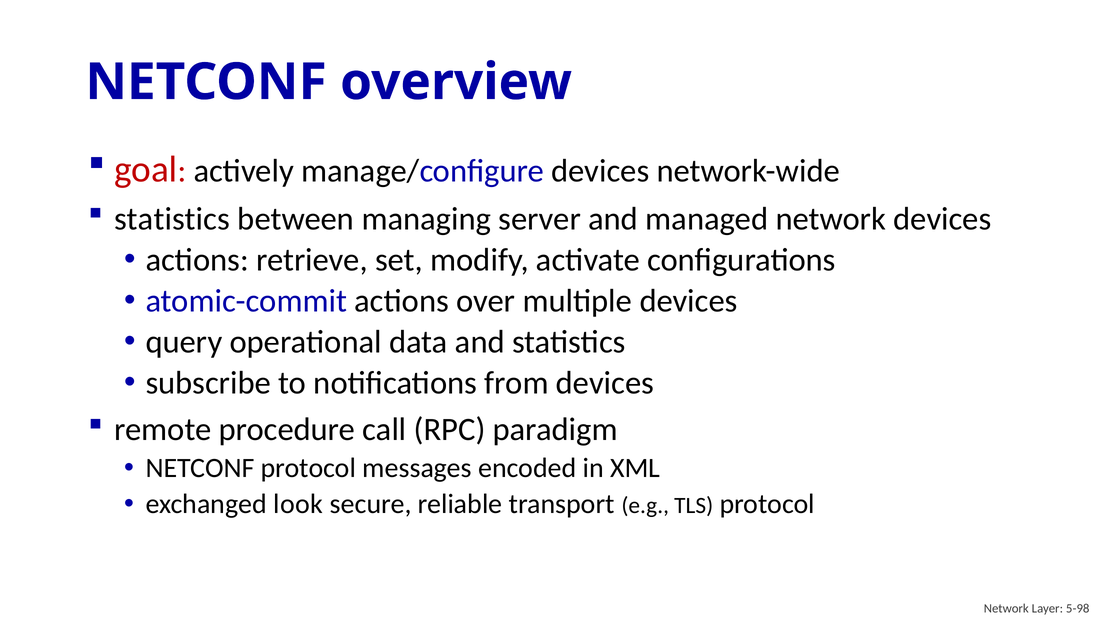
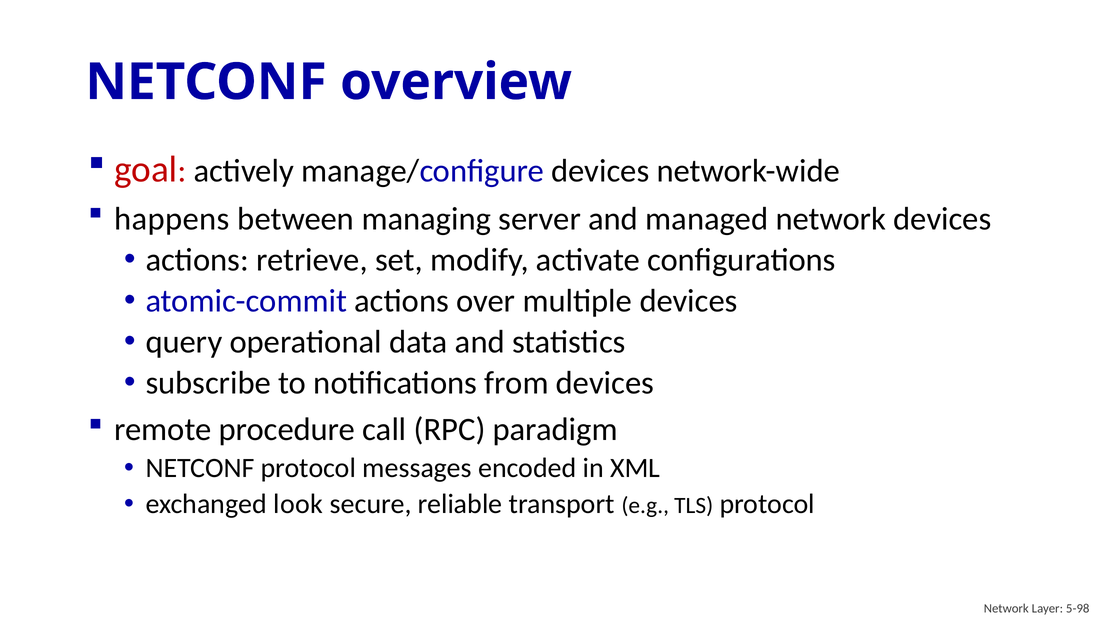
statistics at (172, 219): statistics -> happens
